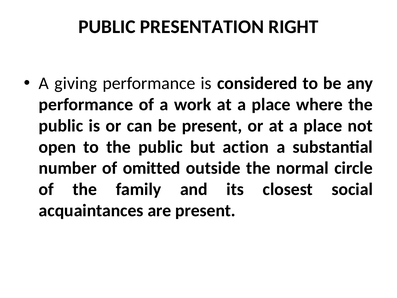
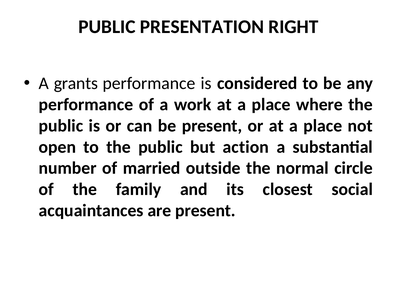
giving: giving -> grants
omitted: omitted -> married
